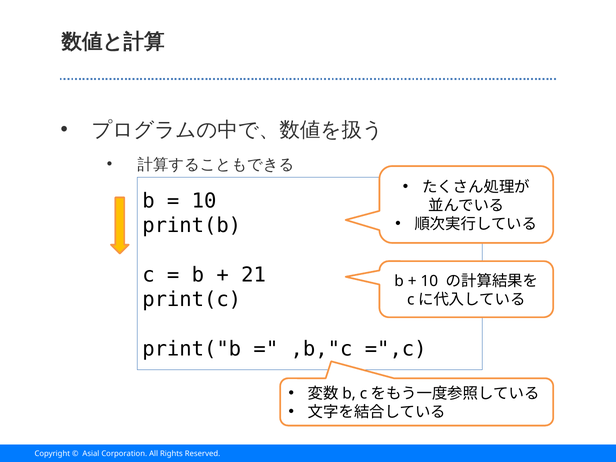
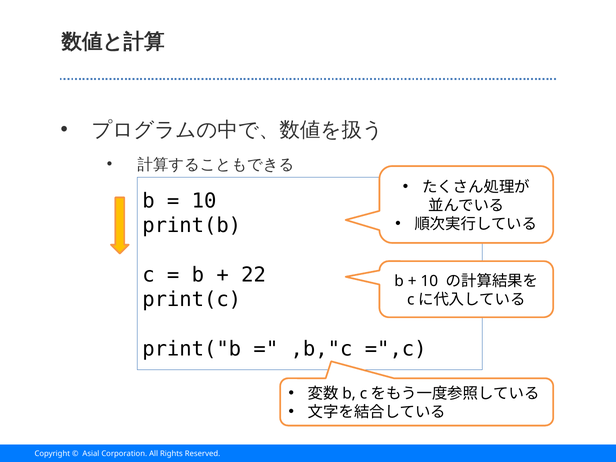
21: 21 -> 22
